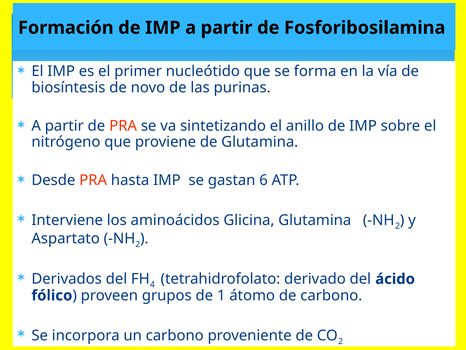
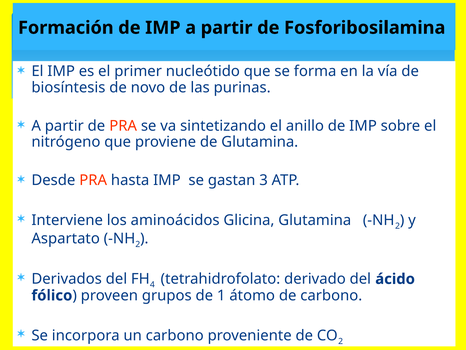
6: 6 -> 3
